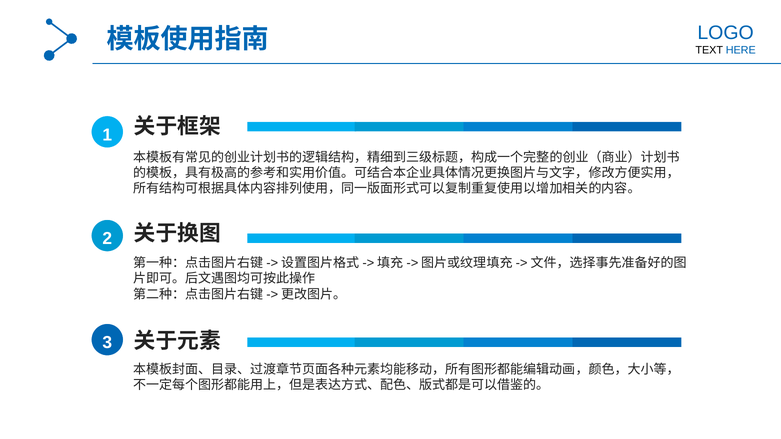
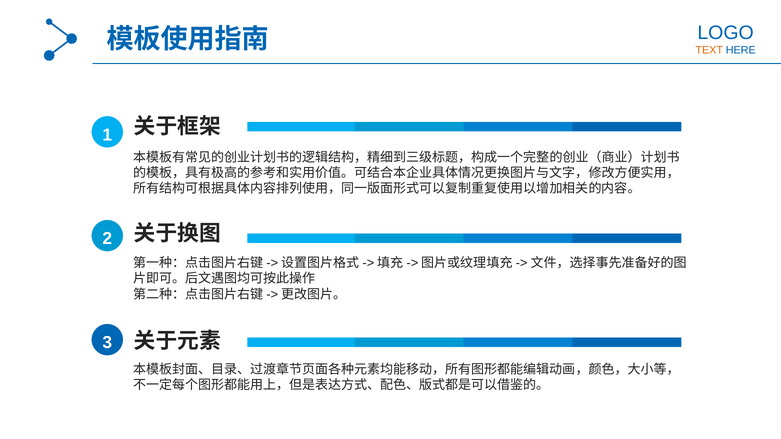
TEXT colour: black -> orange
